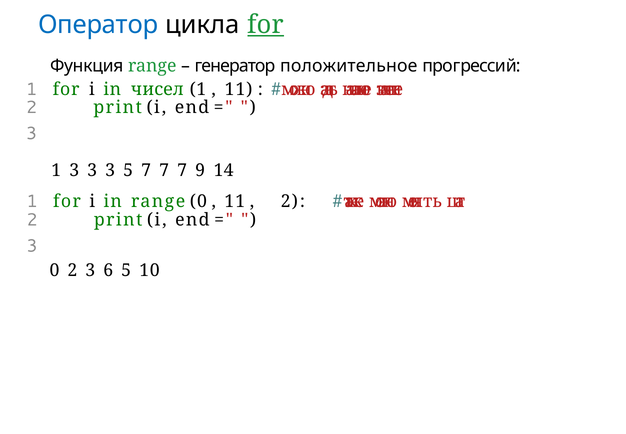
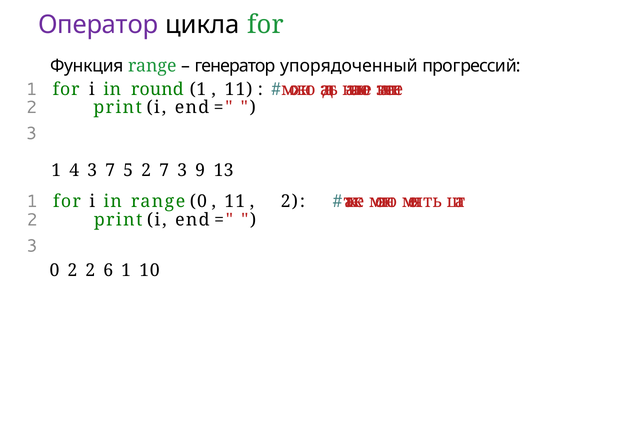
Оператор colour: blue -> purple
for at (266, 24) underline: present -> none
положительное: положительное -> упорядоченный
чисел: чисел -> round
1 3: 3 -> 4
3 at (110, 170): 3 -> 7
5 7: 7 -> 2
7 at (182, 170): 7 -> 3
14: 14 -> 13
2 3: 3 -> 2
6 5: 5 -> 1
